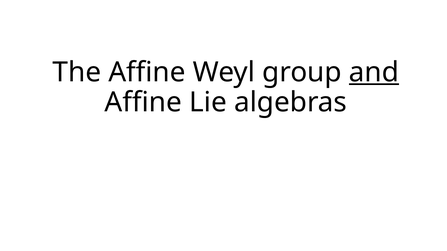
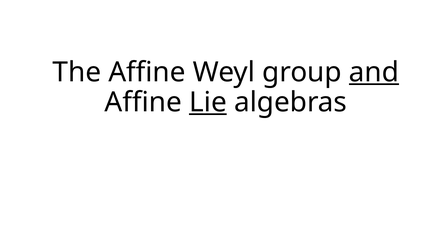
Lie underline: none -> present
